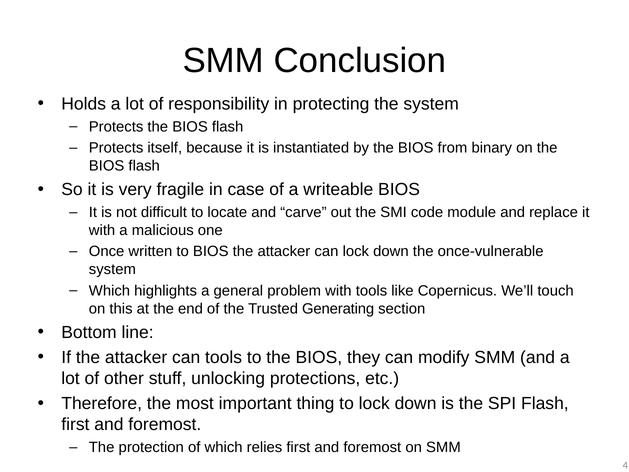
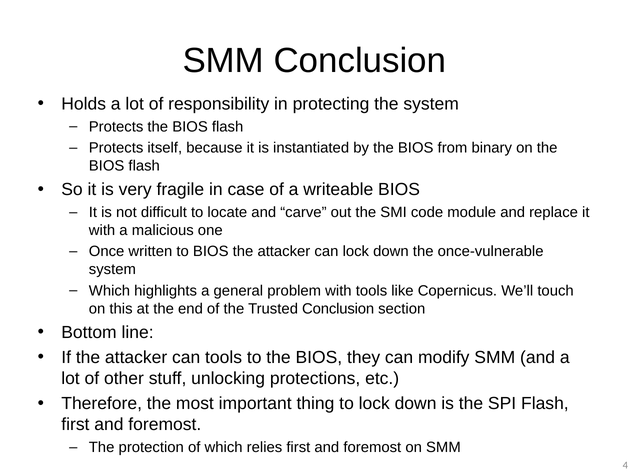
Trusted Generating: Generating -> Conclusion
